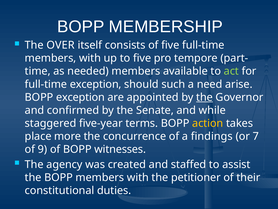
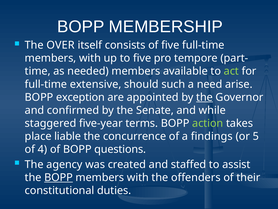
full-time exception: exception -> extensive
action colour: yellow -> light green
more: more -> liable
7: 7 -> 5
9: 9 -> 4
witnesses: witnesses -> questions
BOPP at (59, 177) underline: none -> present
petitioner: petitioner -> offenders
